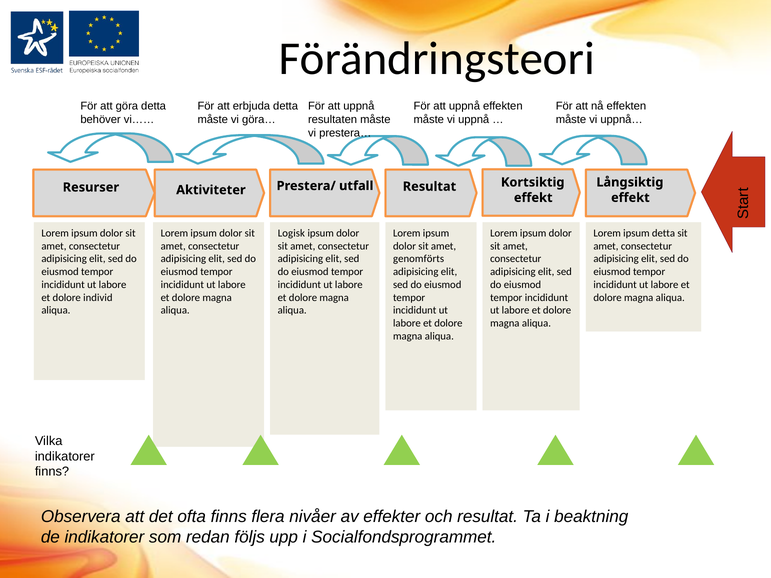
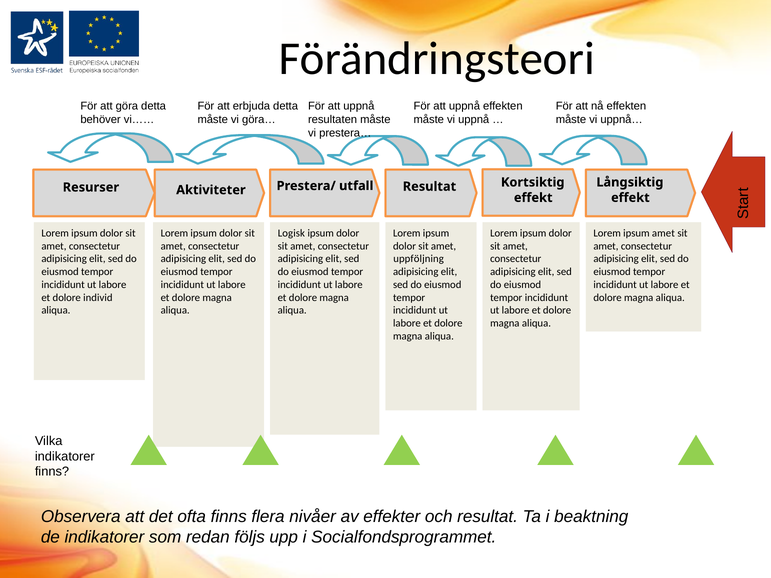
ipsum detta: detta -> amet
genomförts: genomförts -> uppföljning
